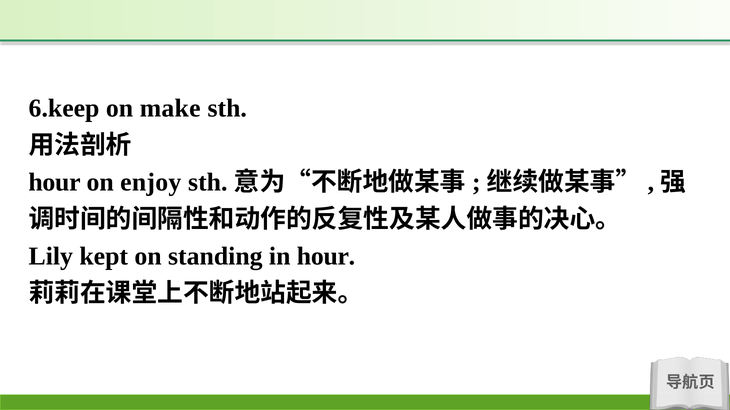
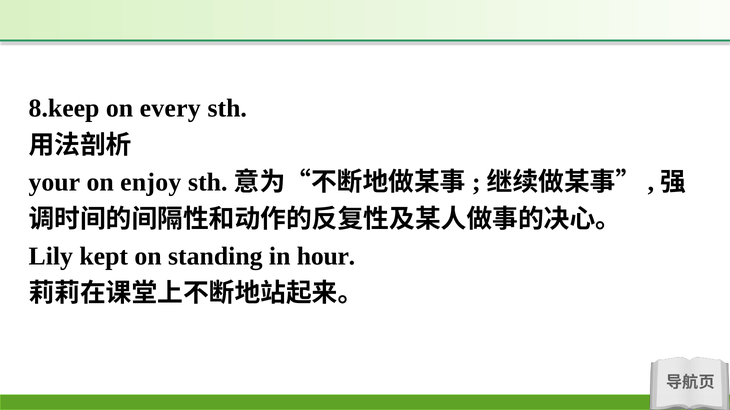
6.keep: 6.keep -> 8.keep
make: make -> every
hour at (54, 183): hour -> your
